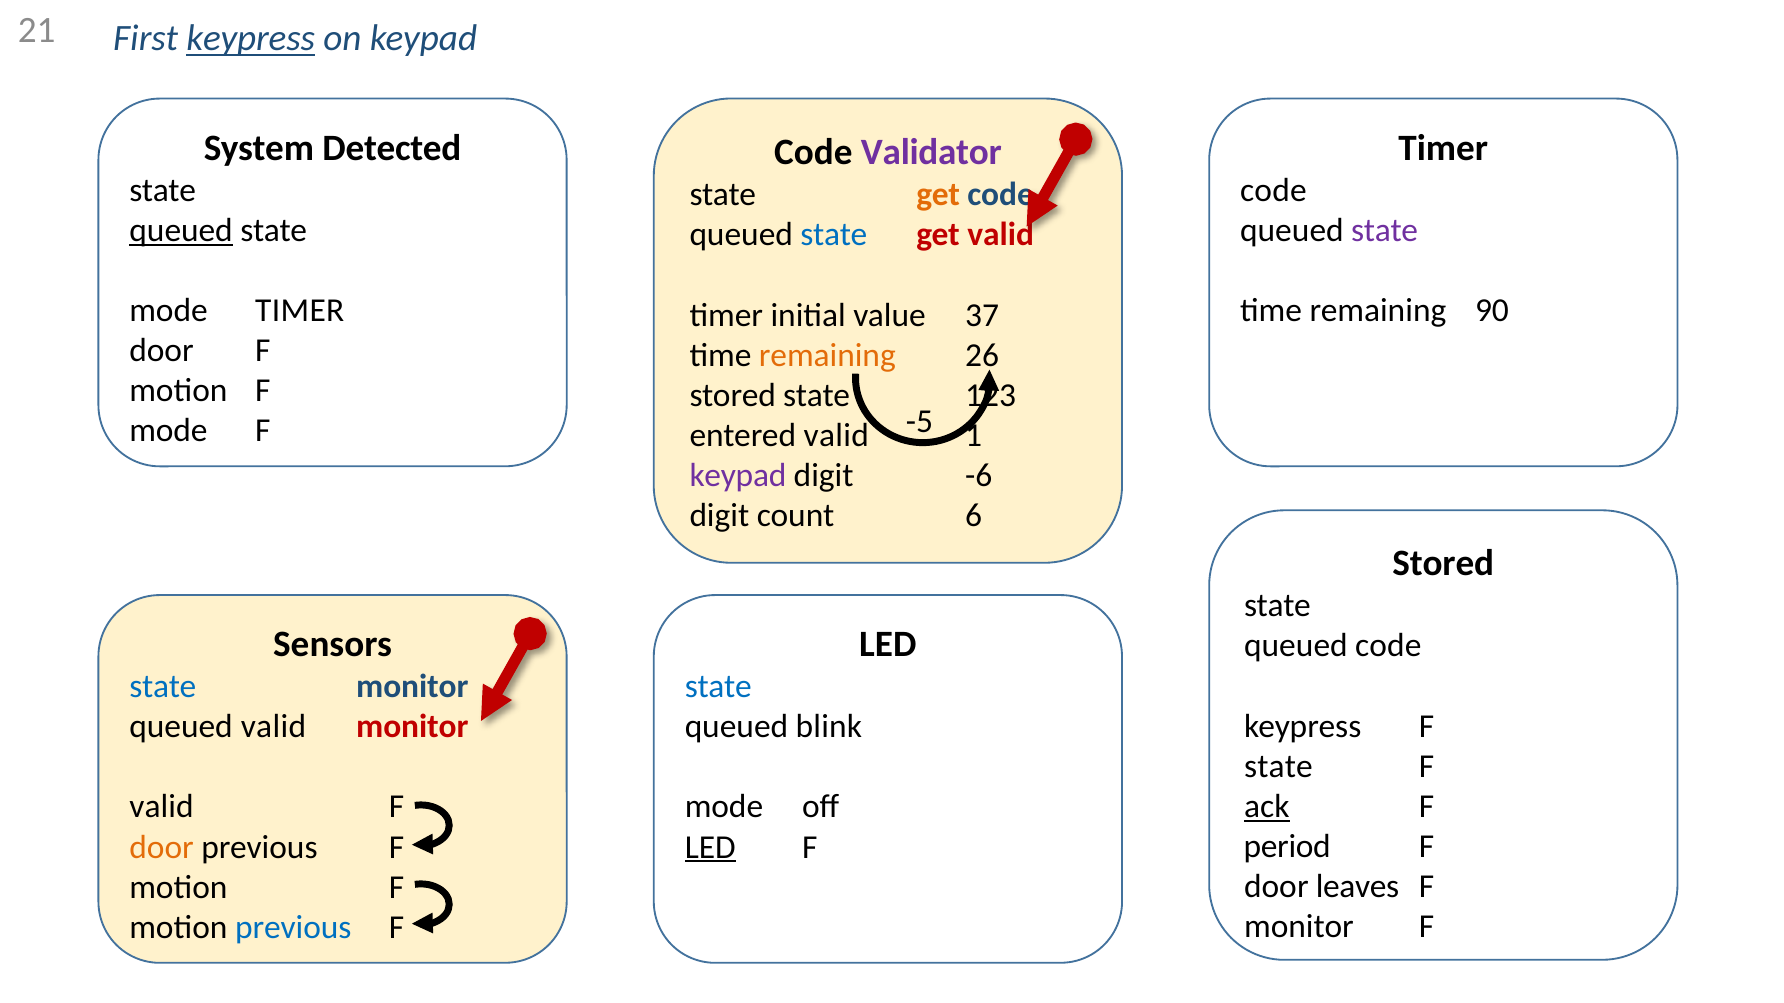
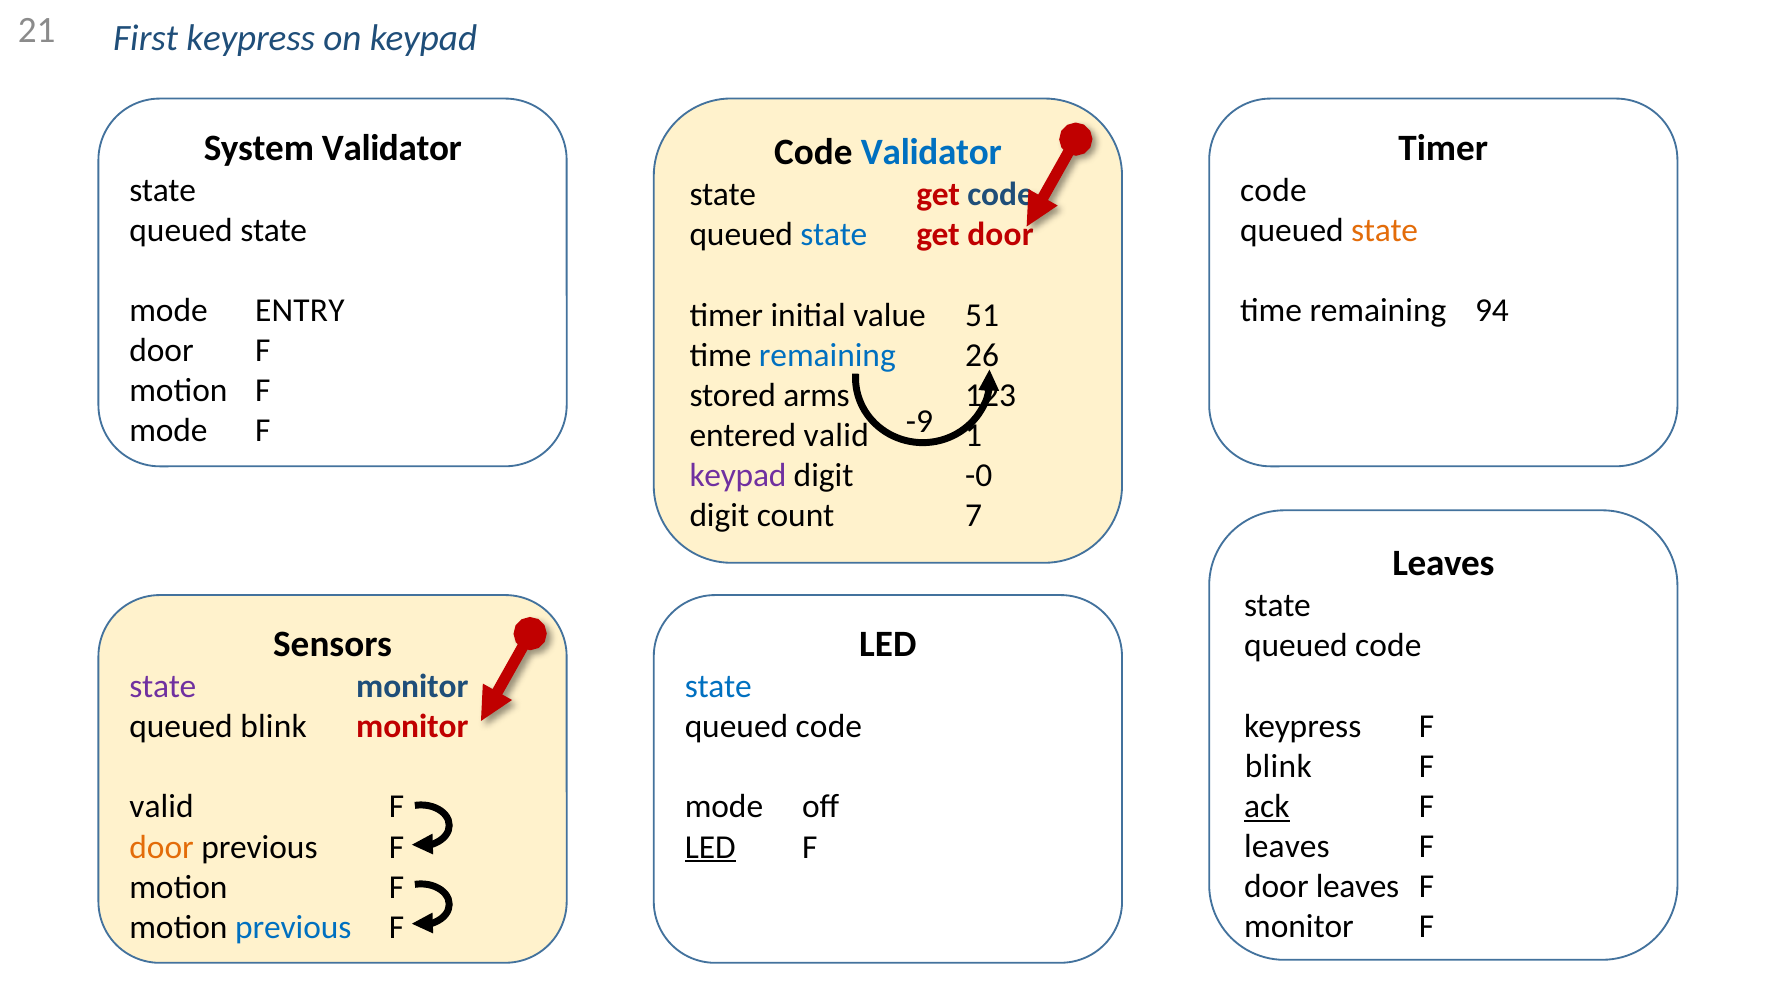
keypress at (251, 39) underline: present -> none
System Detected: Detected -> Validator
Validator at (931, 153) colour: purple -> blue
get at (938, 195) colour: orange -> red
queued at (181, 230) underline: present -> none
state at (1385, 230) colour: purple -> orange
get valid: valid -> door
mode TIMER: TIMER -> ENTRY
90: 90 -> 94
37: 37 -> 51
remaining at (827, 355) colour: orange -> blue
state at (817, 396): state -> arms
-5: -5 -> -9
-6: -6 -> -0
6: 6 -> 7
Stored at (1443, 564): Stored -> Leaves
state at (163, 687) colour: blue -> purple
queued valid: valid -> blink
blink at (829, 727): blink -> code
state at (1278, 767): state -> blink
period at (1287, 847): period -> leaves
